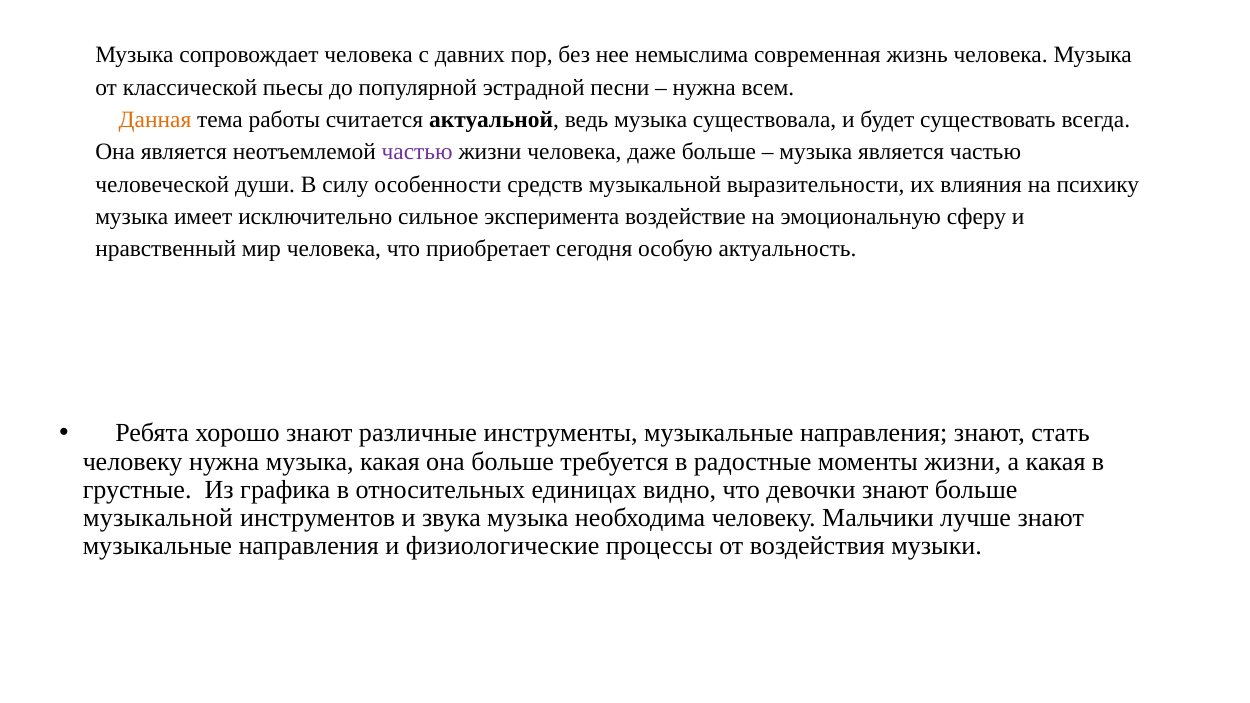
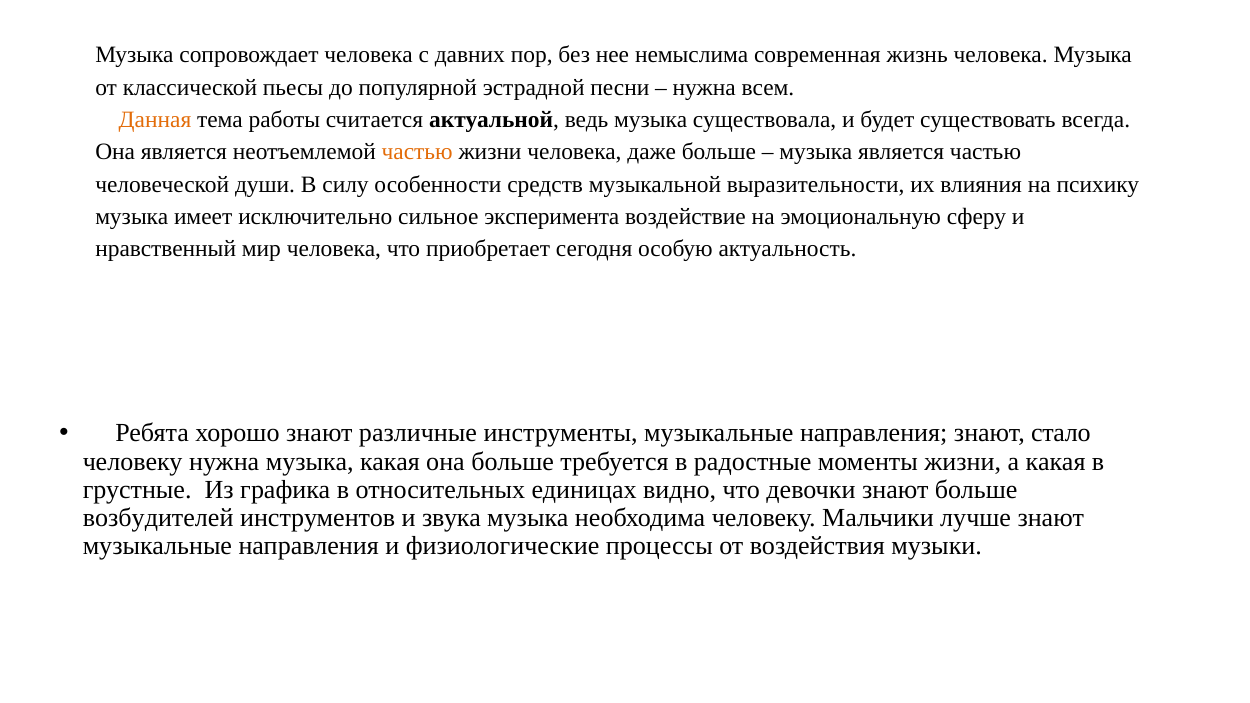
частью at (417, 152) colour: purple -> orange
стать: стать -> стало
музыкальной at (158, 518): музыкальной -> возбудителей
